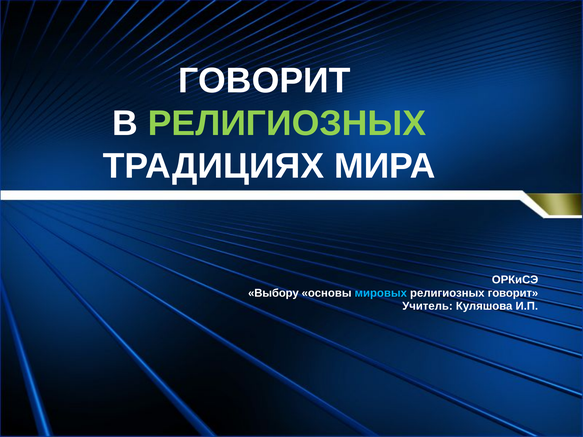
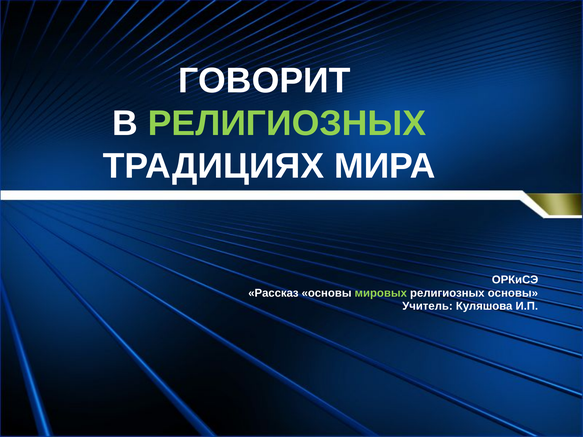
Выбору: Выбору -> Рассказ
мировых colour: light blue -> light green
религиозных говорит: говорит -> основы
